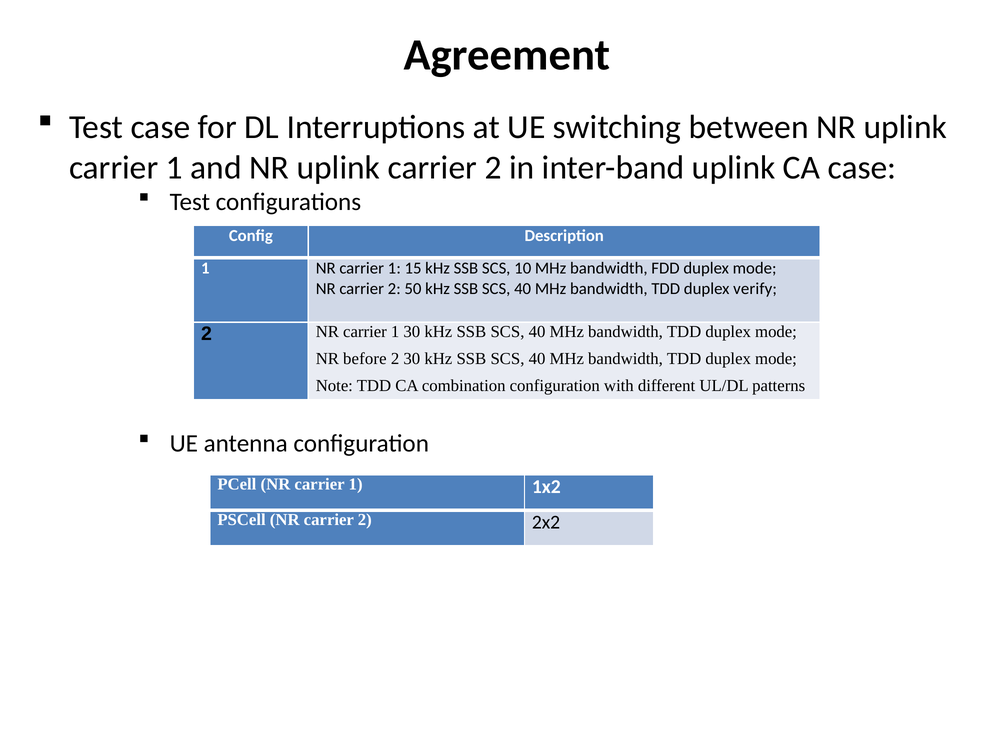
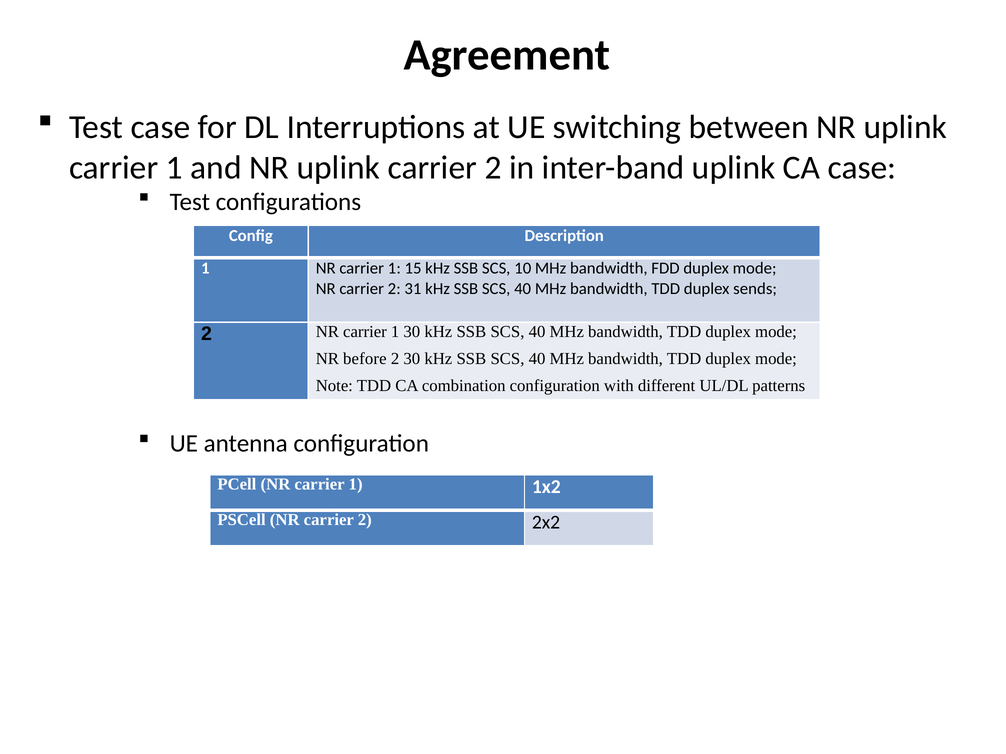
50: 50 -> 31
verify: verify -> sends
